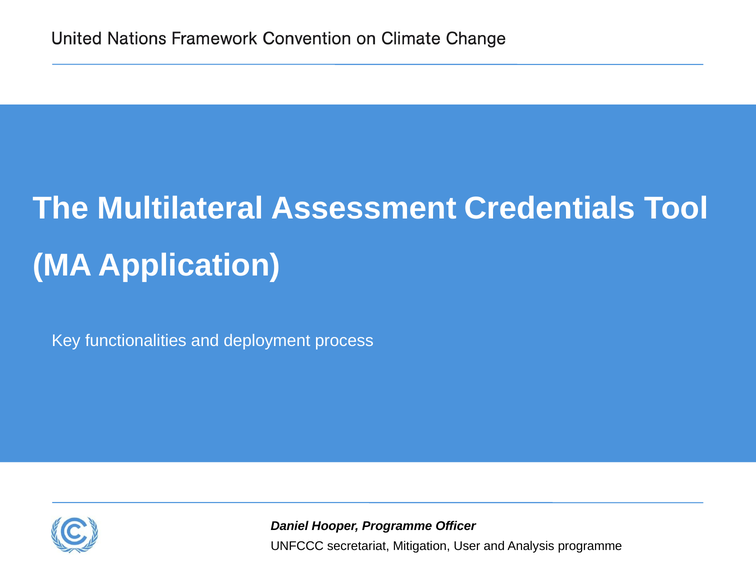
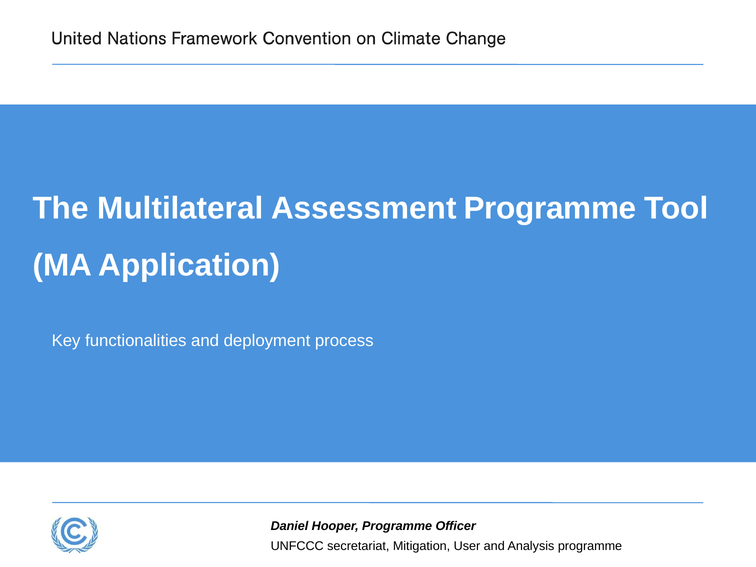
Assessment Credentials: Credentials -> Programme
